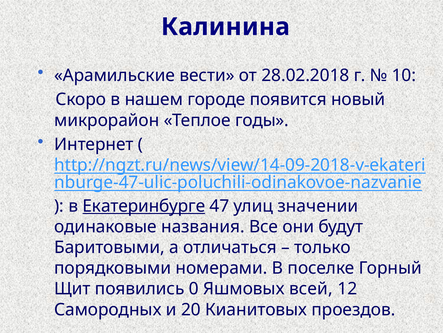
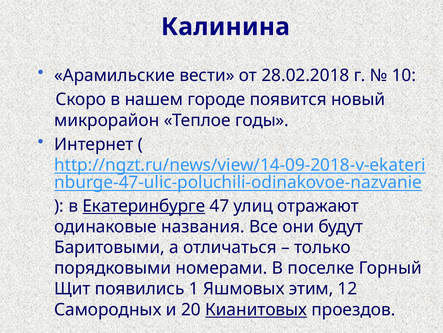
значении: значении -> отражают
0: 0 -> 1
всей: всей -> этим
Кианитовых underline: none -> present
